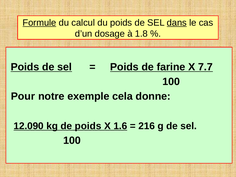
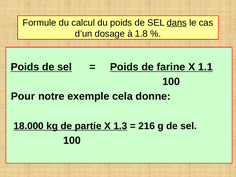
Formule underline: present -> none
7.7: 7.7 -> 1.1
12.090: 12.090 -> 18.000
de poids: poids -> partie
1.6: 1.6 -> 1.3
